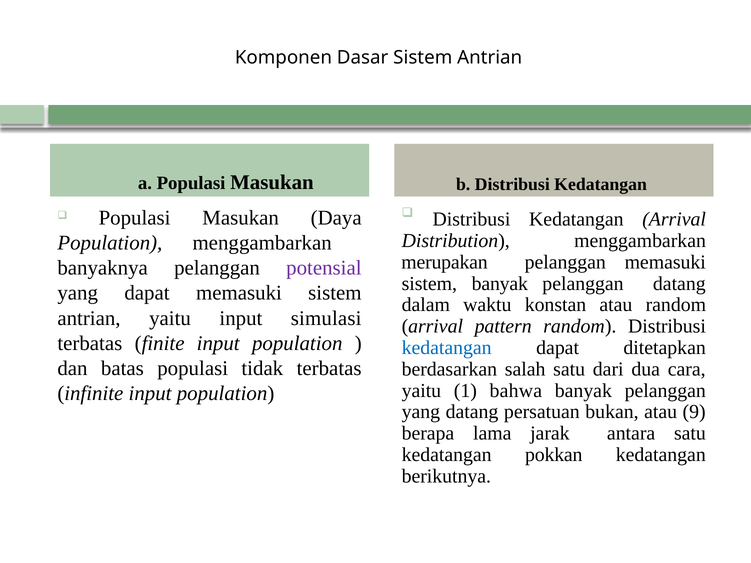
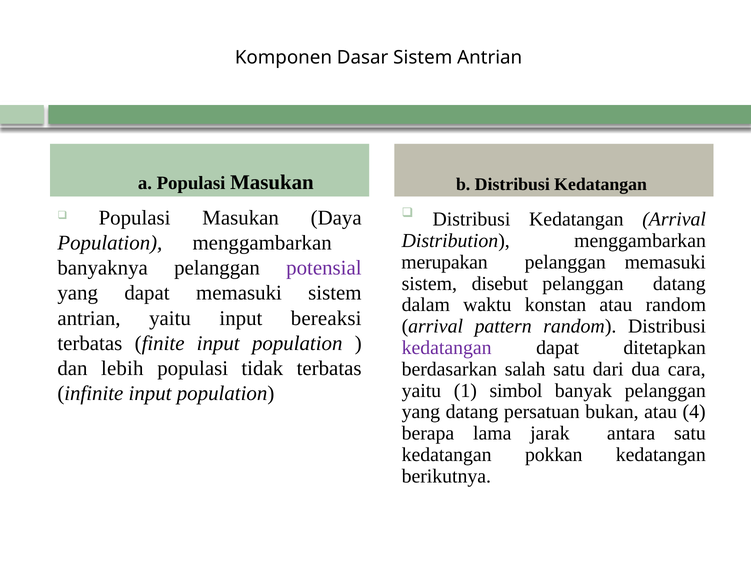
sistem banyak: banyak -> disebut
simulasi: simulasi -> bereaksi
kedatangan at (447, 348) colour: blue -> purple
batas: batas -> lebih
bahwa: bahwa -> simbol
9: 9 -> 4
